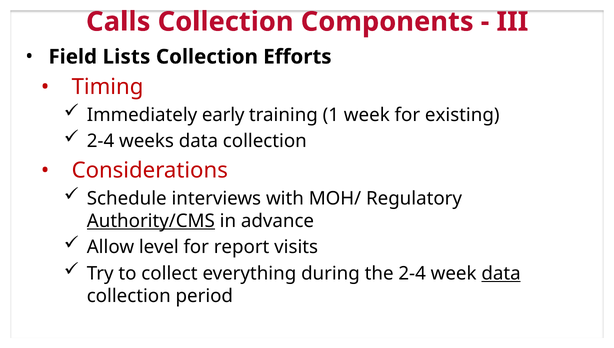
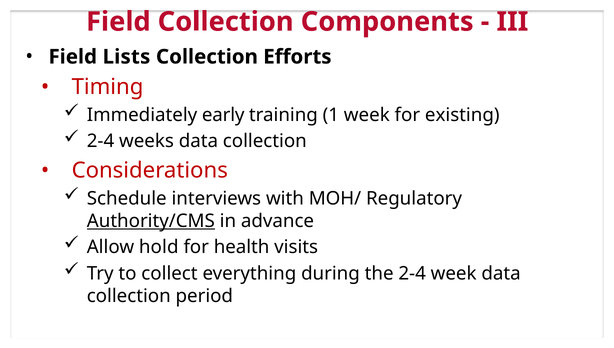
Calls at (118, 22): Calls -> Field
level: level -> hold
report: report -> health
data at (501, 274) underline: present -> none
